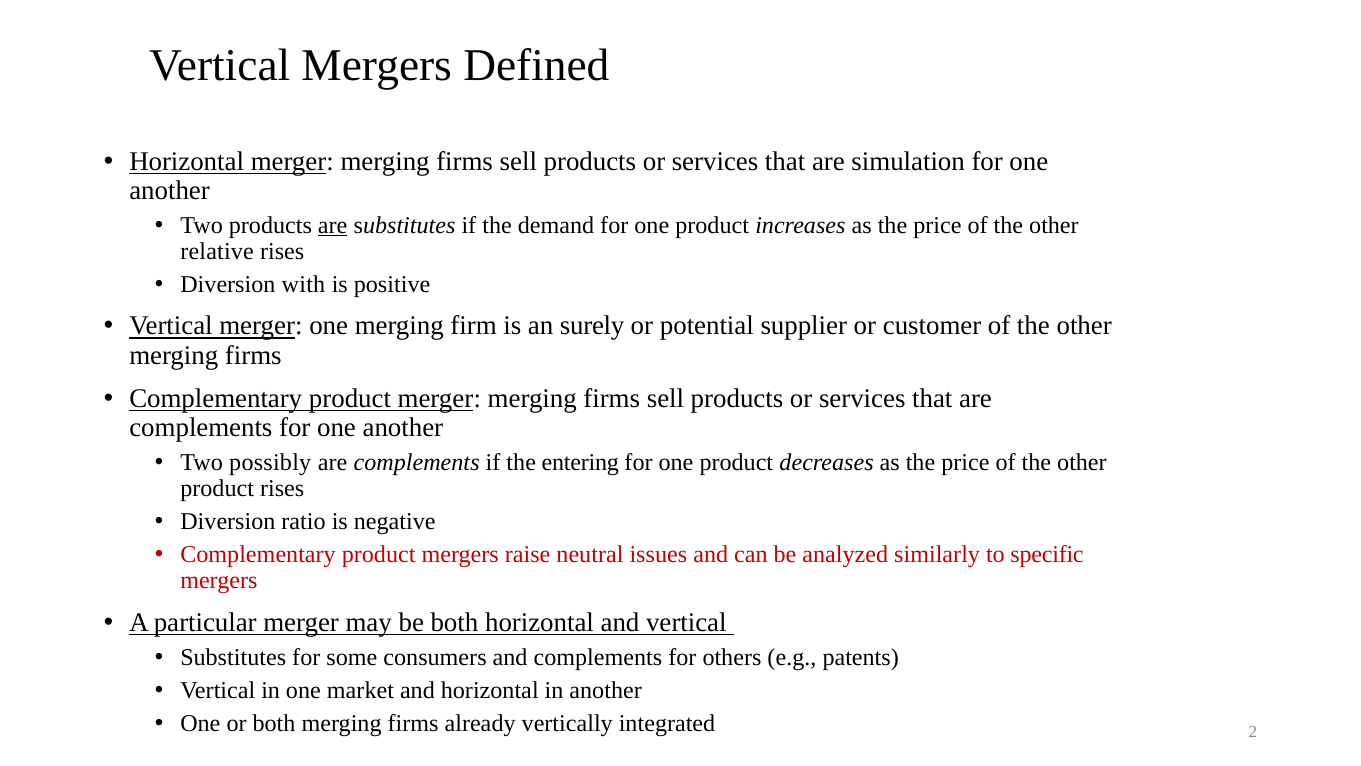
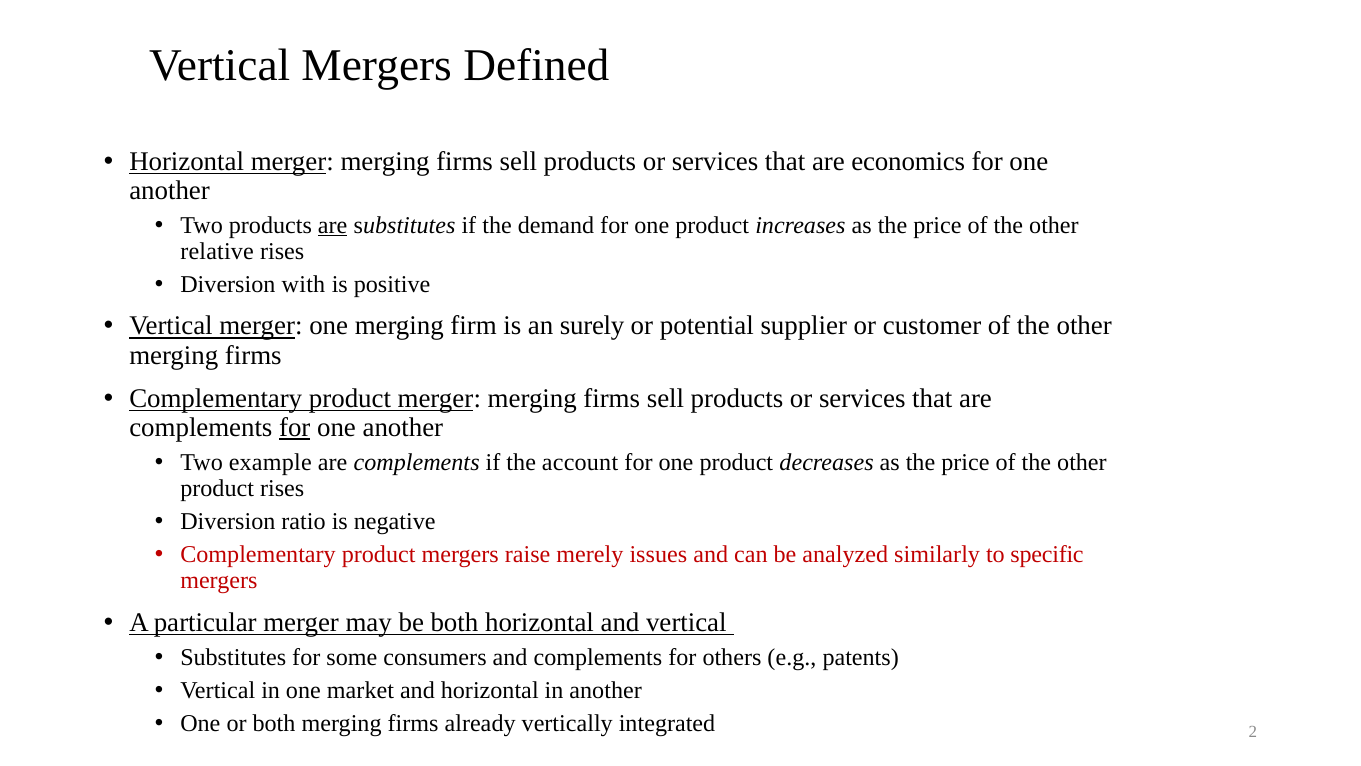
simulation: simulation -> economics
for at (295, 427) underline: none -> present
possibly: possibly -> example
entering: entering -> account
neutral: neutral -> merely
